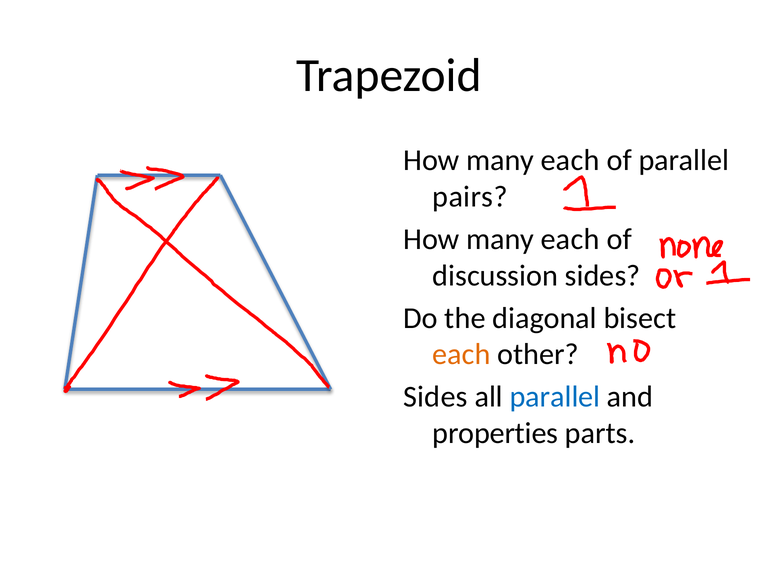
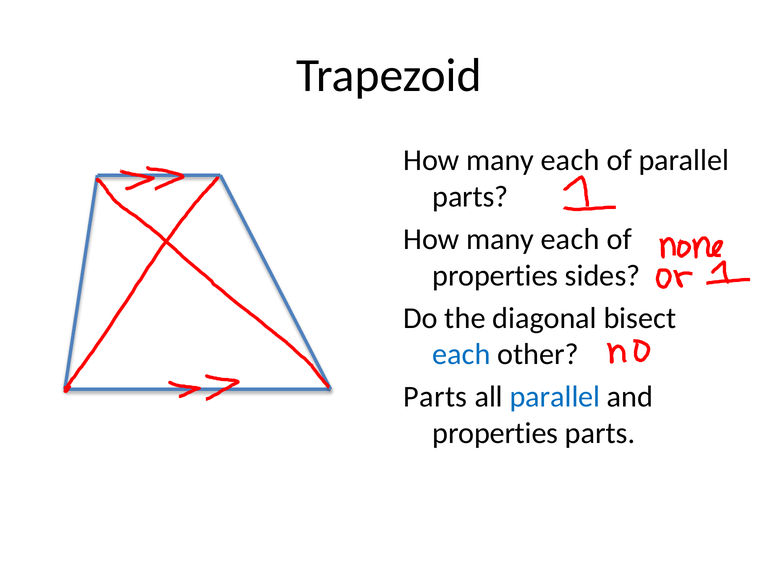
pairs at (470, 197): pairs -> parts
discussion at (495, 275): discussion -> properties
each at (462, 354) colour: orange -> blue
Sides at (435, 396): Sides -> Parts
